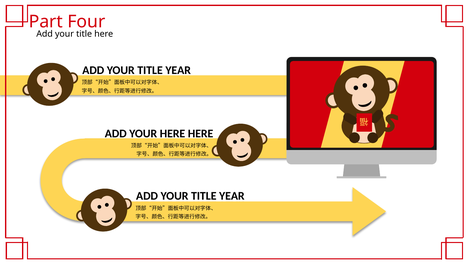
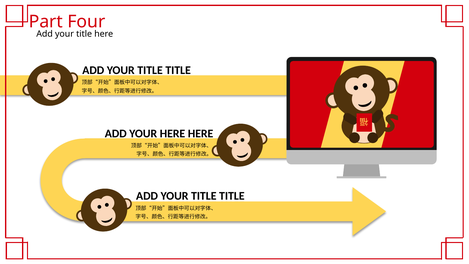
YEAR at (178, 70): YEAR -> TITLE
YEAR at (232, 196): YEAR -> TITLE
